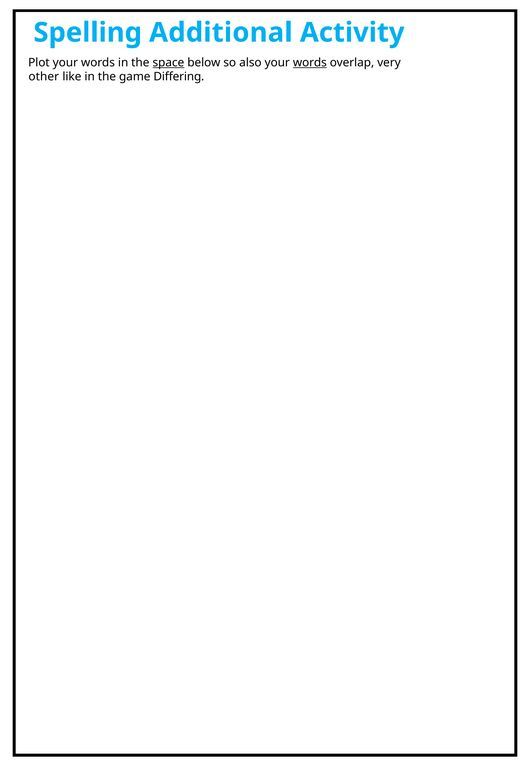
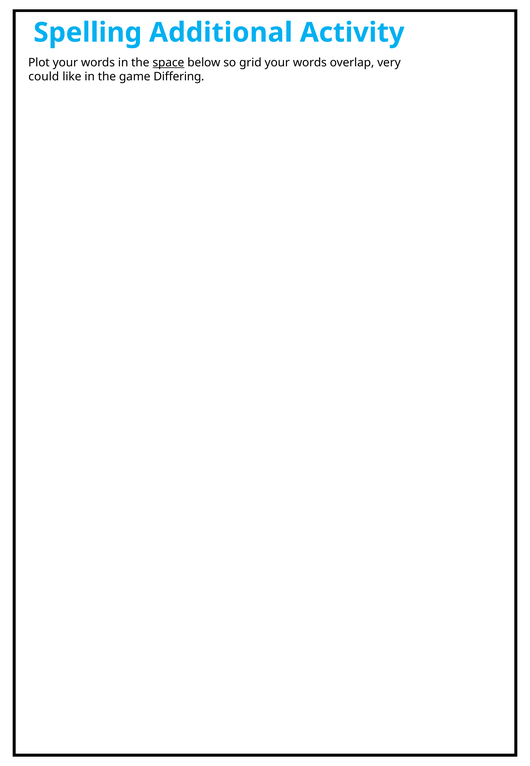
also: also -> grid
words at (310, 62) underline: present -> none
other: other -> could
